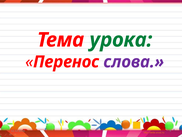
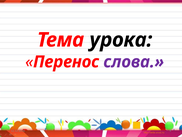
урока colour: green -> black
